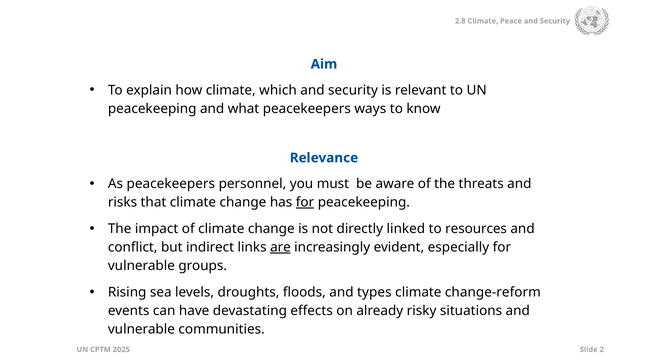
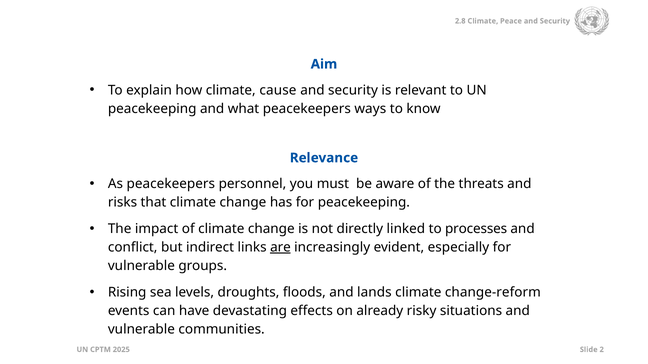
which: which -> cause
for at (305, 203) underline: present -> none
resources: resources -> processes
types: types -> lands
